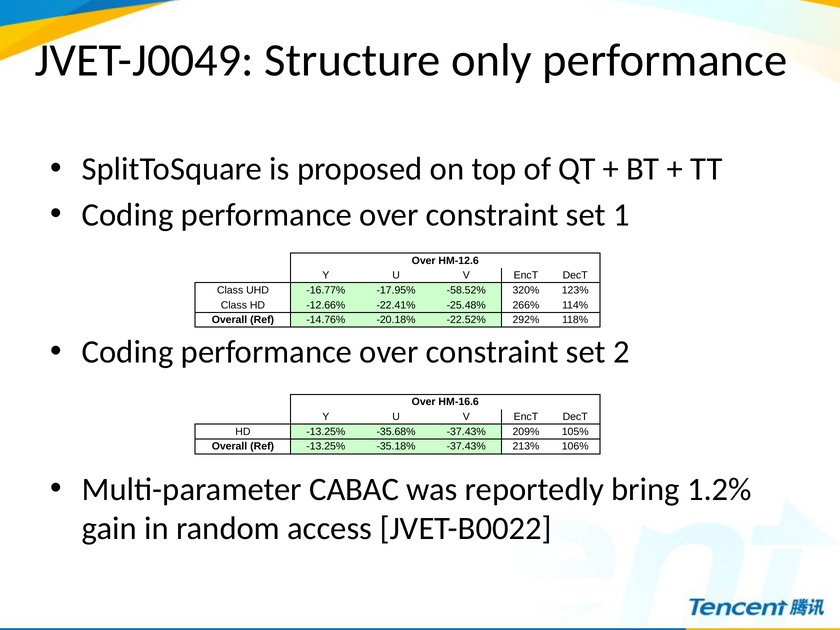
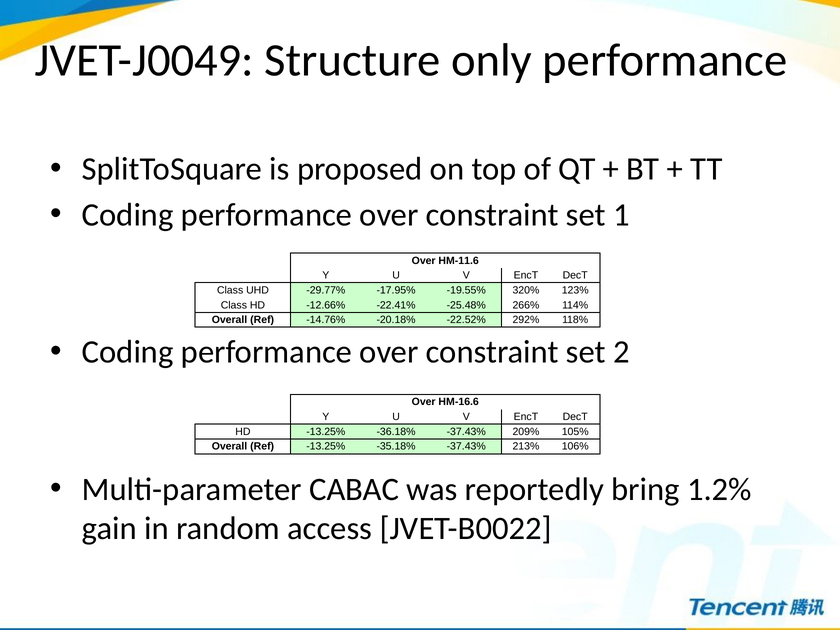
HM-12.6: HM-12.6 -> HM-11.6
-16.77%: -16.77% -> -29.77%
-58.52%: -58.52% -> -19.55%
-35.68%: -35.68% -> -36.18%
